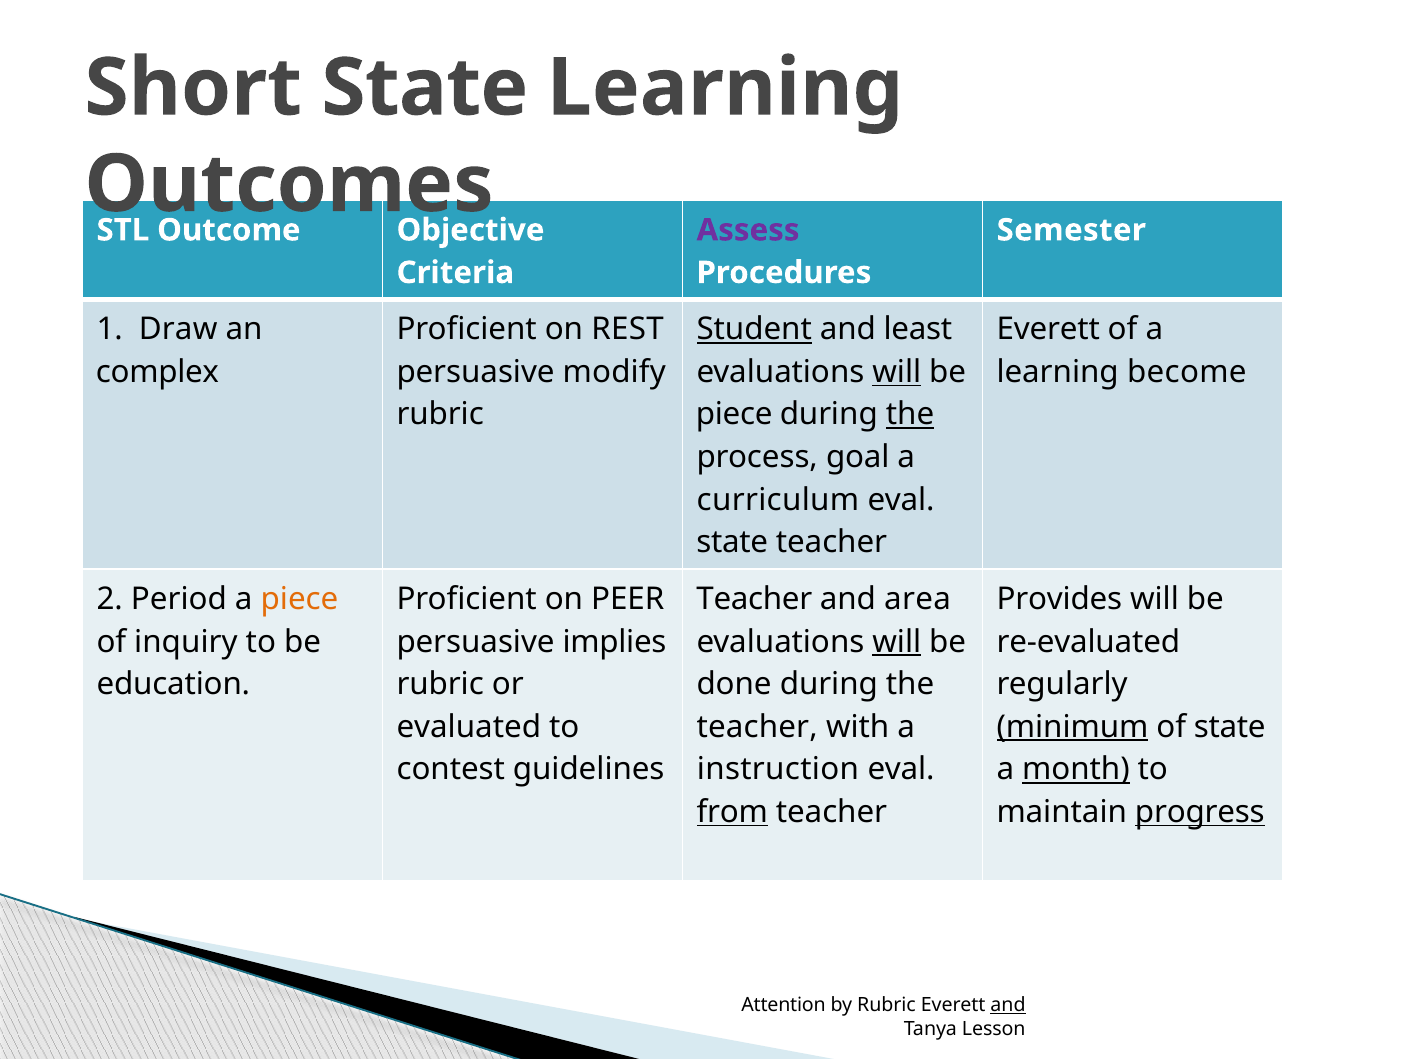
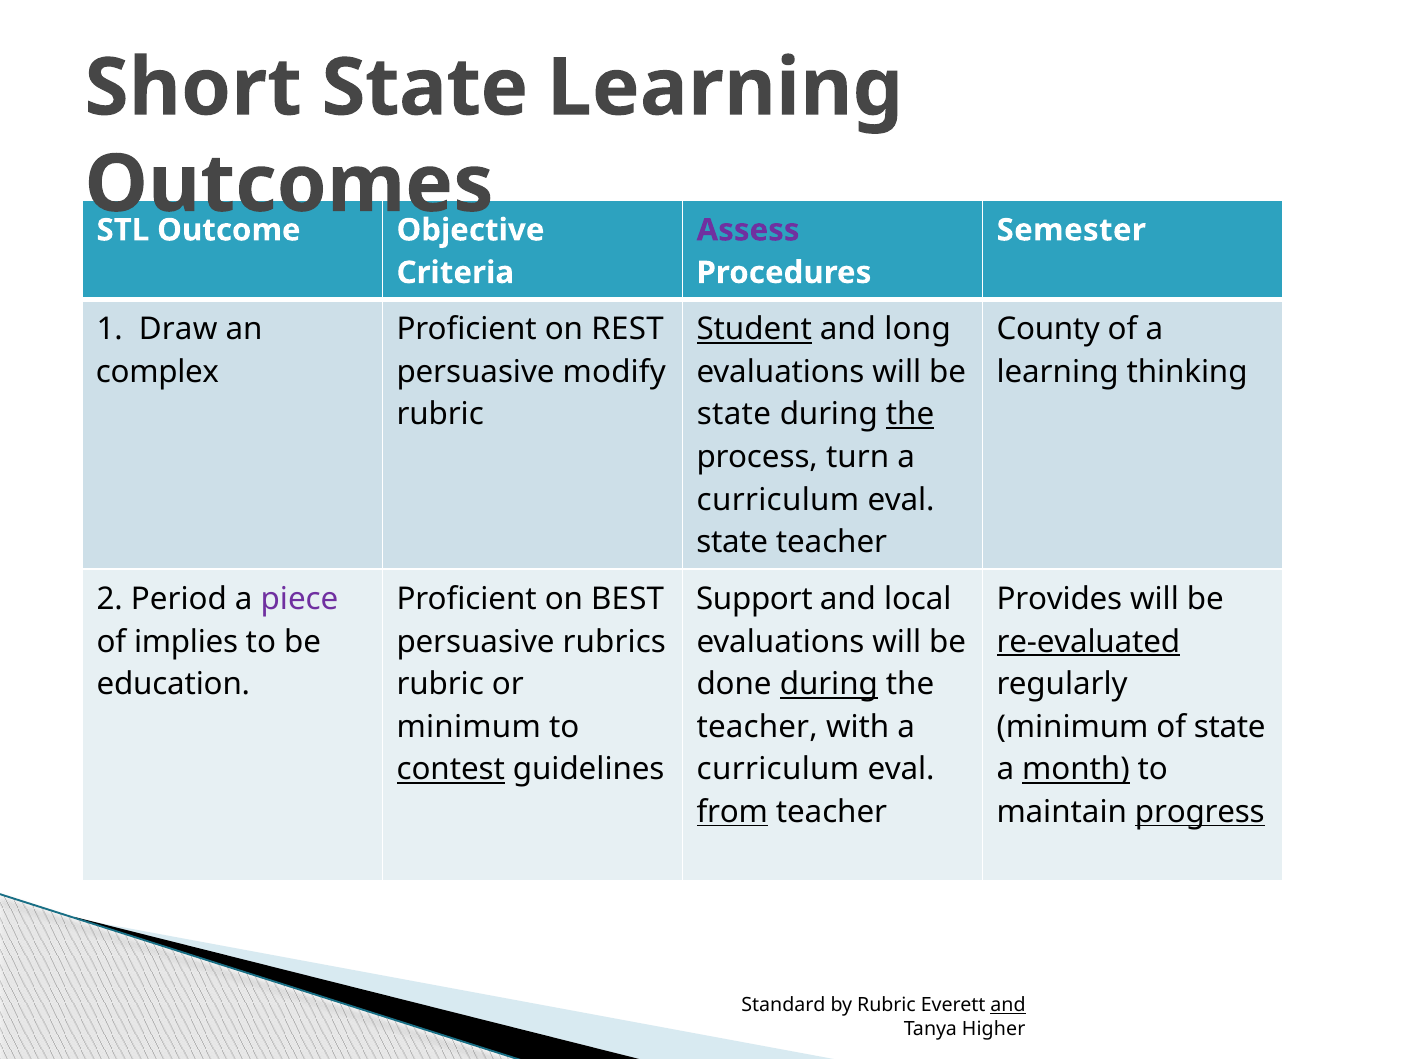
least: least -> long
Everett at (1048, 329): Everett -> County
will at (897, 372) underline: present -> none
become: become -> thinking
piece at (734, 415): piece -> state
goal: goal -> turn
piece at (300, 599) colour: orange -> purple
PEER: PEER -> BEST
Teacher at (754, 599): Teacher -> Support
area: area -> local
inquiry: inquiry -> implies
implies: implies -> rubrics
will at (897, 642) underline: present -> none
re-evaluated underline: none -> present
during at (829, 684) underline: none -> present
evaluated at (469, 727): evaluated -> minimum
minimum at (1072, 727) underline: present -> none
contest underline: none -> present
instruction at (778, 769): instruction -> curriculum
Attention: Attention -> Standard
Lesson: Lesson -> Higher
